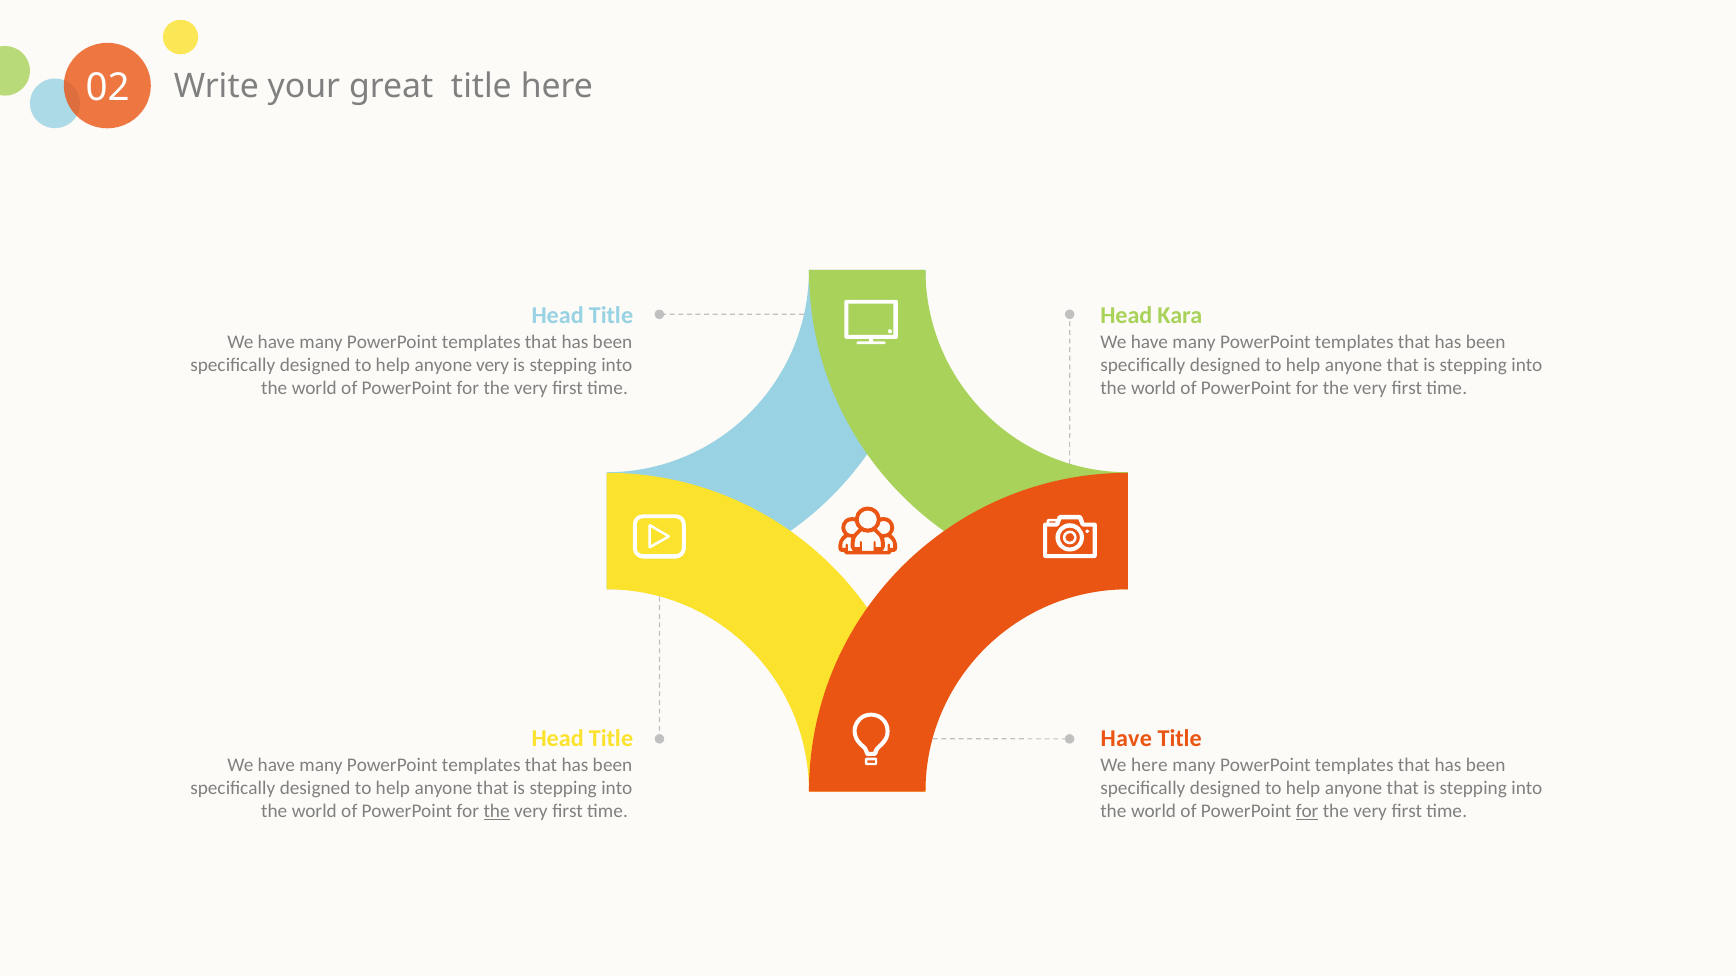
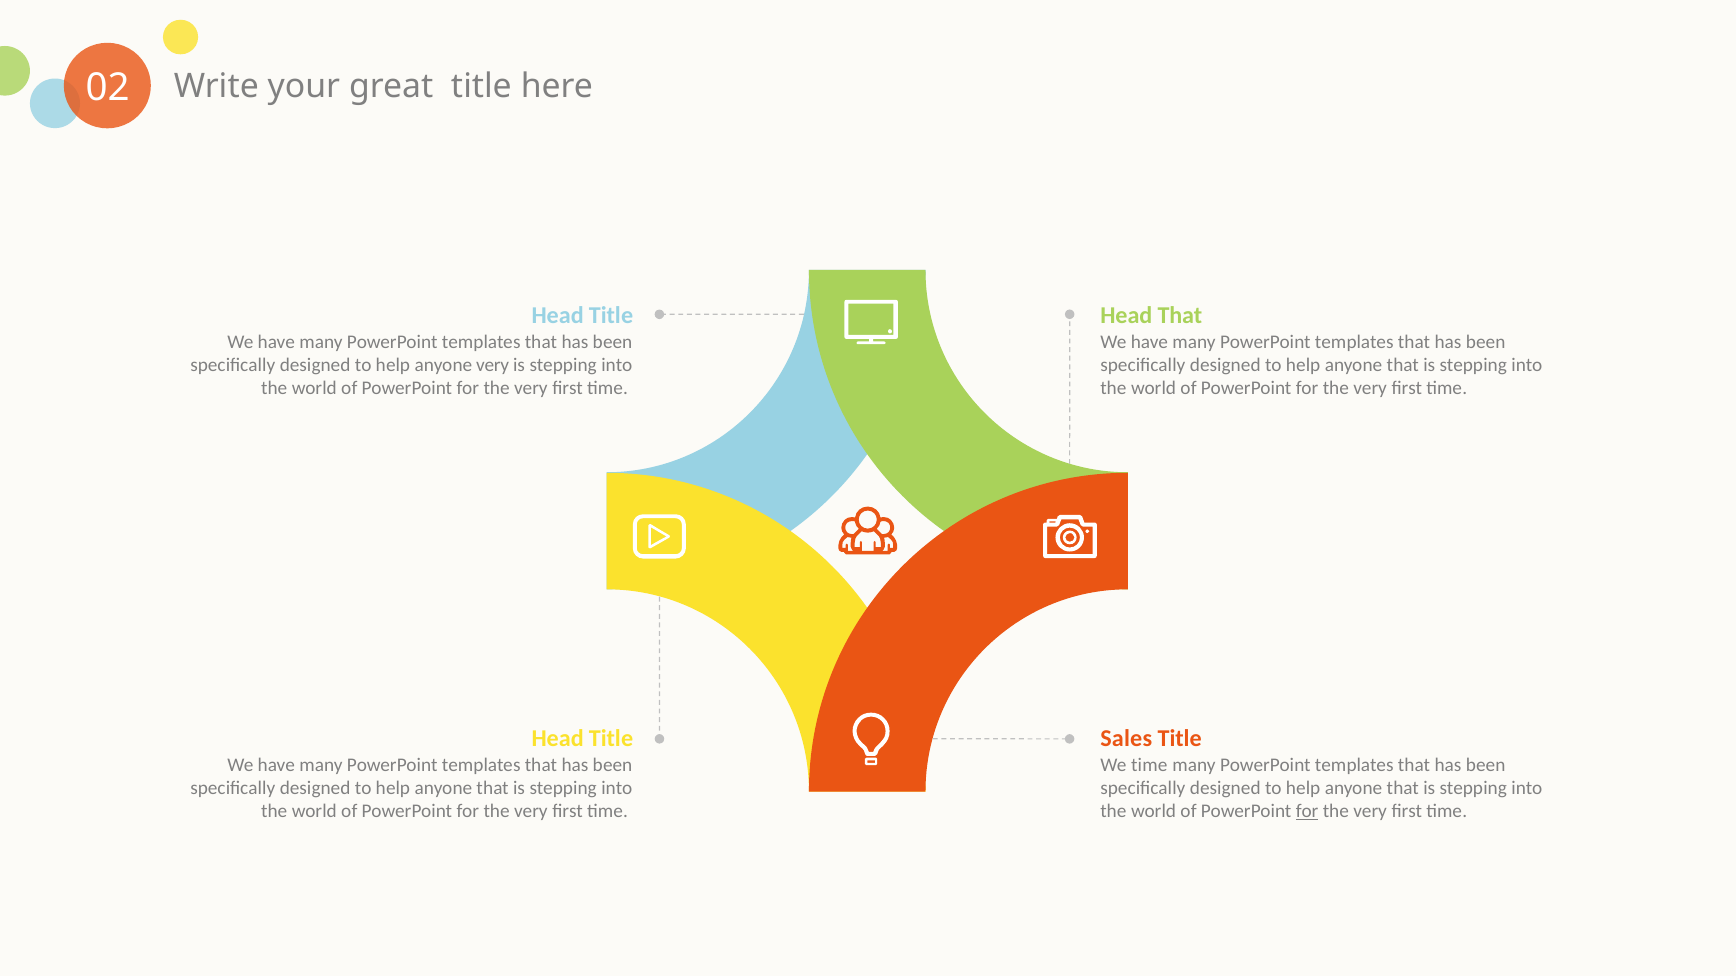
Head Kara: Kara -> That
Have at (1126, 739): Have -> Sales
We here: here -> time
the at (497, 811) underline: present -> none
